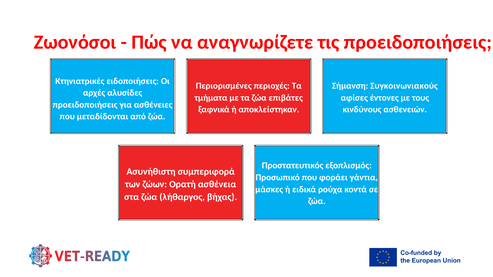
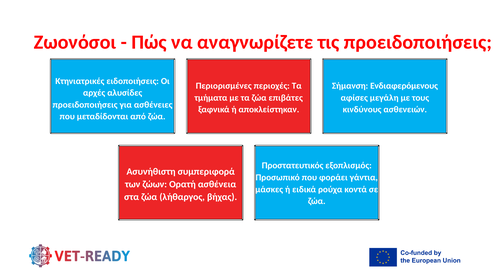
Συγκοινωνιακούς: Συγκοινωνιακούς -> Ενδιαφερόμενους
έντονες: έντονες -> μεγάλη
